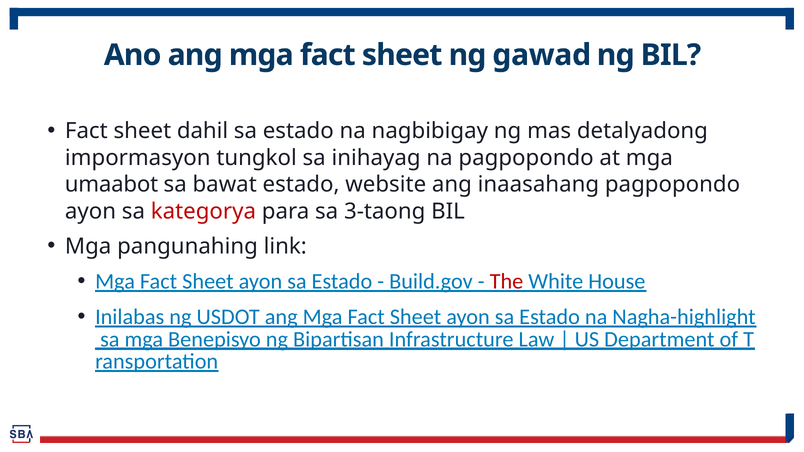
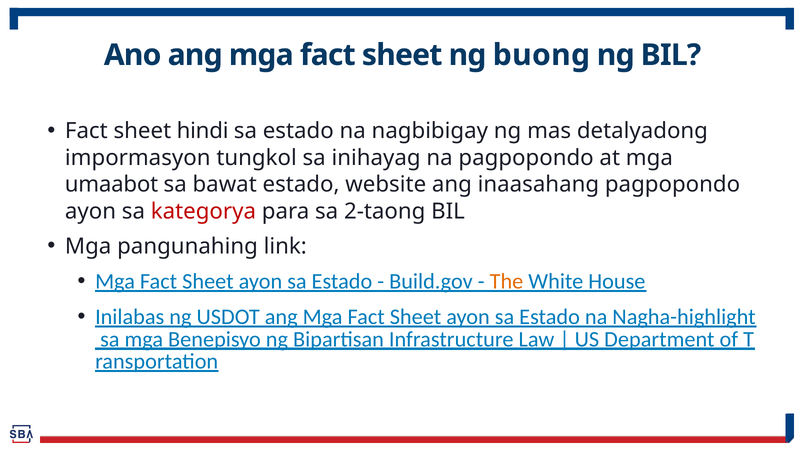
gawad: gawad -> buong
dahil: dahil -> hindi
3-taong: 3-taong -> 2-taong
The colour: red -> orange
